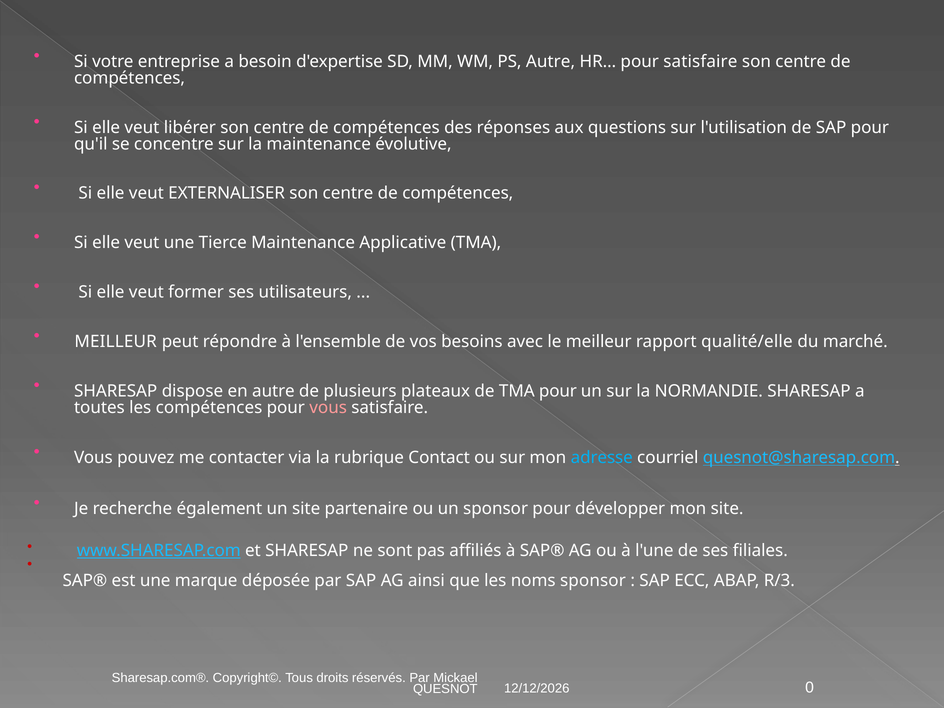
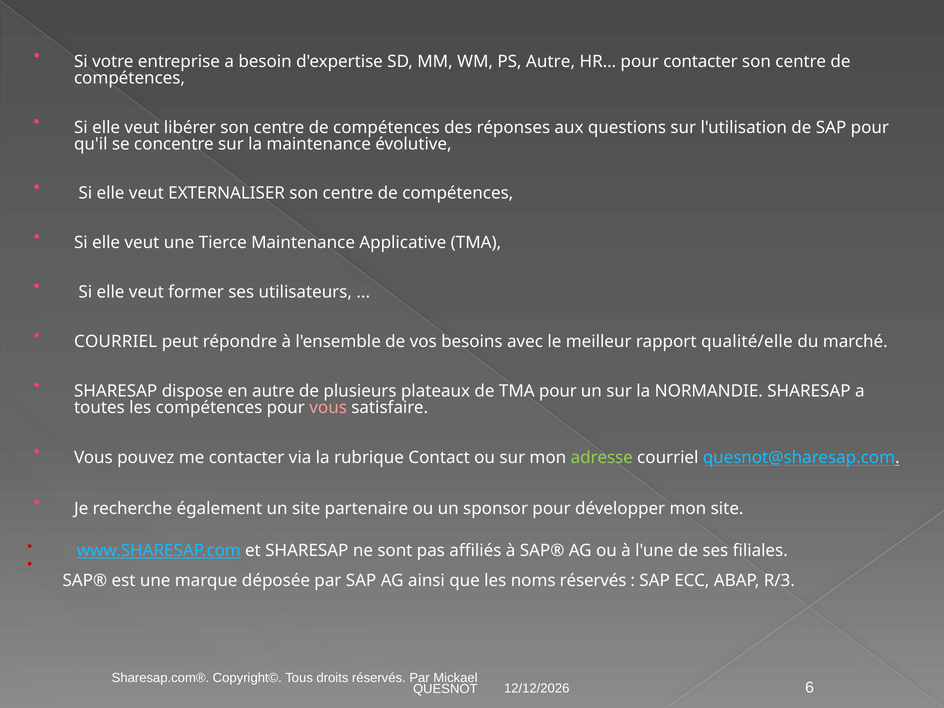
pour satisfaire: satisfaire -> contacter
MEILLEUR at (116, 342): MEILLEUR -> COURRIEL
adresse colour: light blue -> light green
noms sponsor: sponsor -> réservés
0: 0 -> 6
